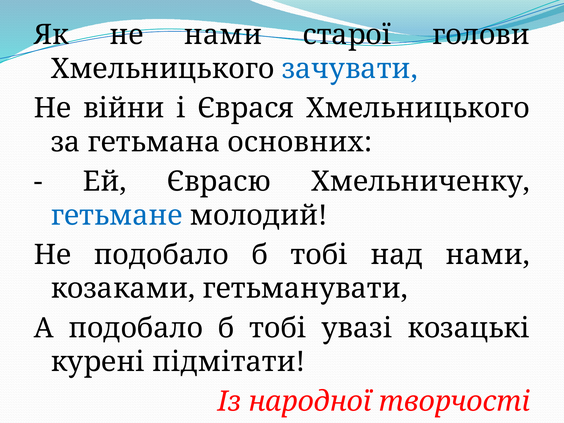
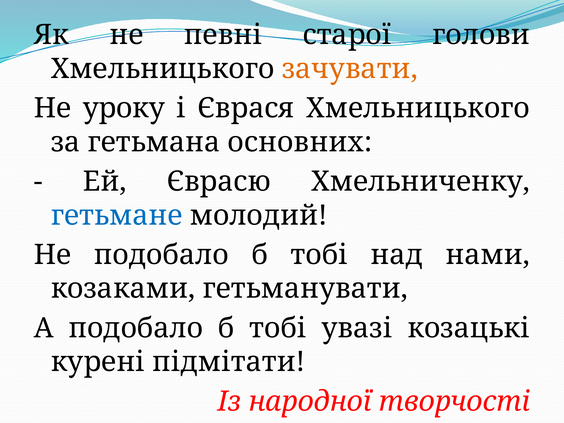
не нами: нами -> певні
зачувати colour: blue -> orange
війни: війни -> уроку
